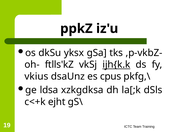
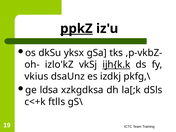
ppkZ underline: none -> present
ftlls'kZ: ftlls'kZ -> izlo'kZ
cpus: cpus -> izdkj
ejht: ejht -> ftlls
